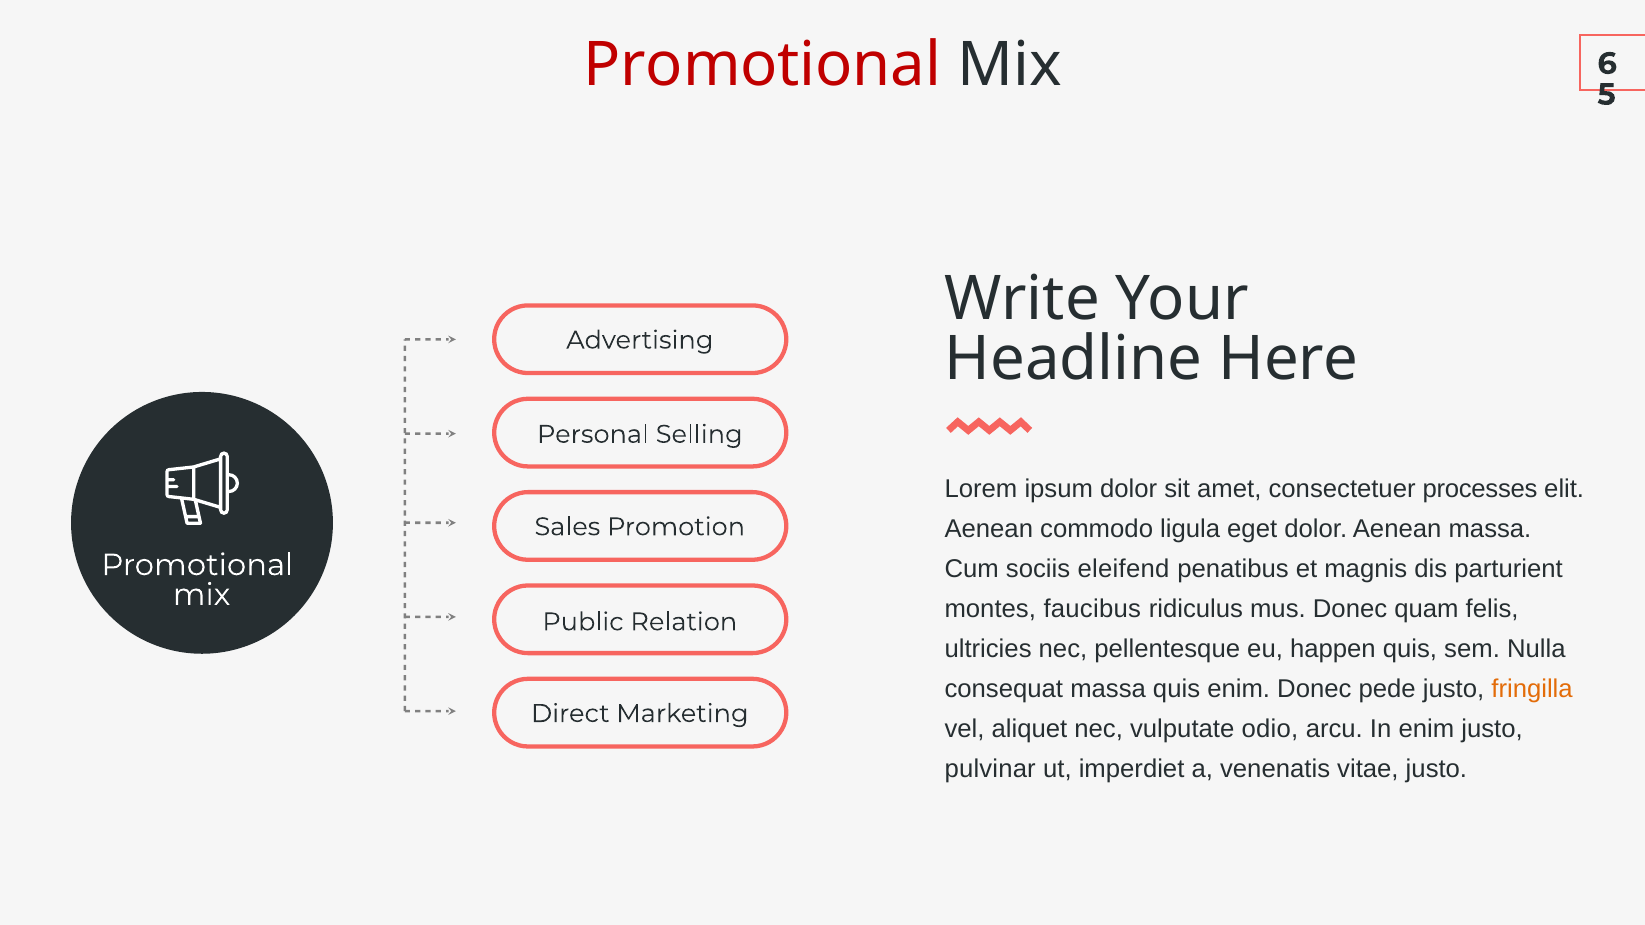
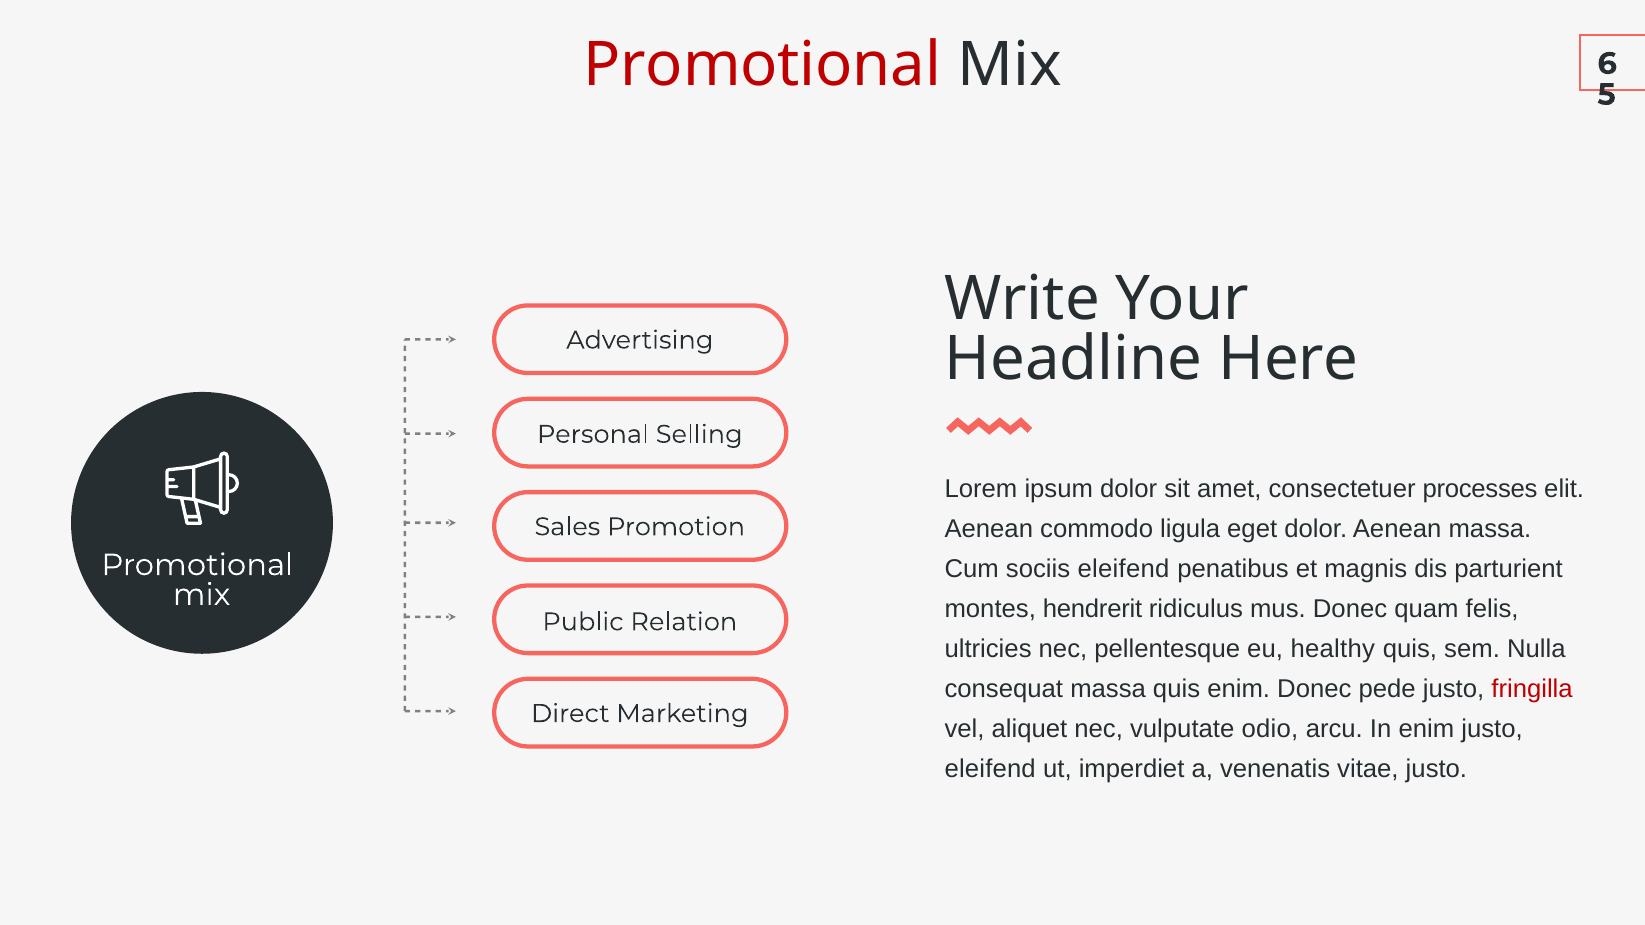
faucibus: faucibus -> hendrerit
happen: happen -> healthy
fringilla colour: orange -> red
pulvinar at (990, 770): pulvinar -> eleifend
